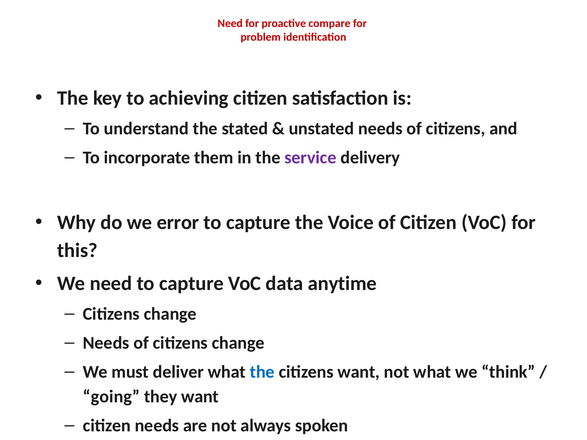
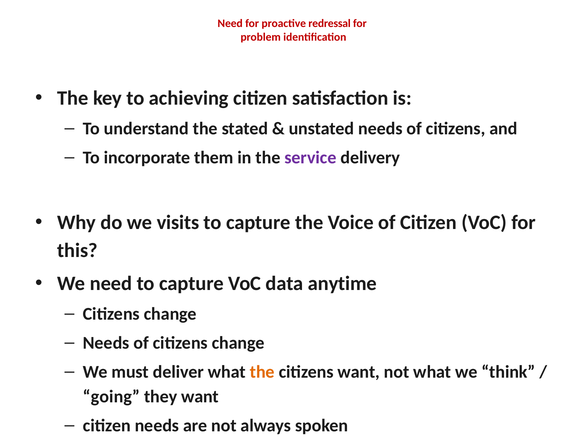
compare: compare -> redressal
error: error -> visits
the at (262, 372) colour: blue -> orange
